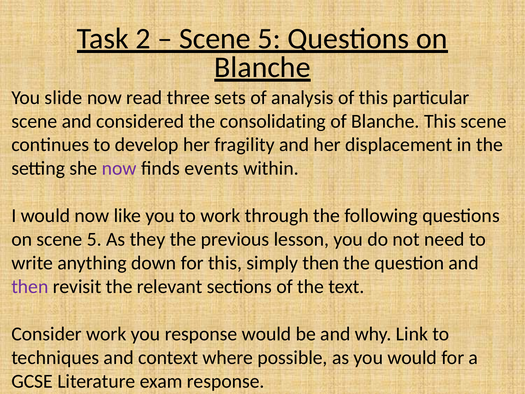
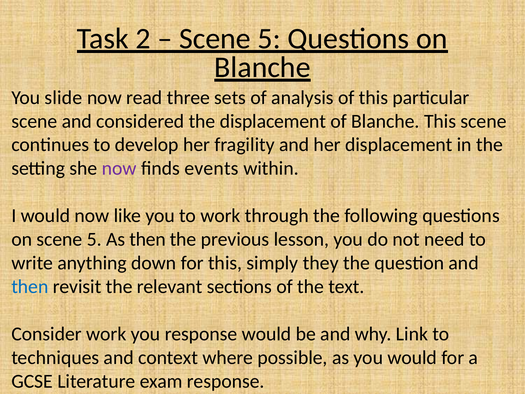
the consolidating: consolidating -> displacement
As they: they -> then
simply then: then -> they
then at (30, 287) colour: purple -> blue
